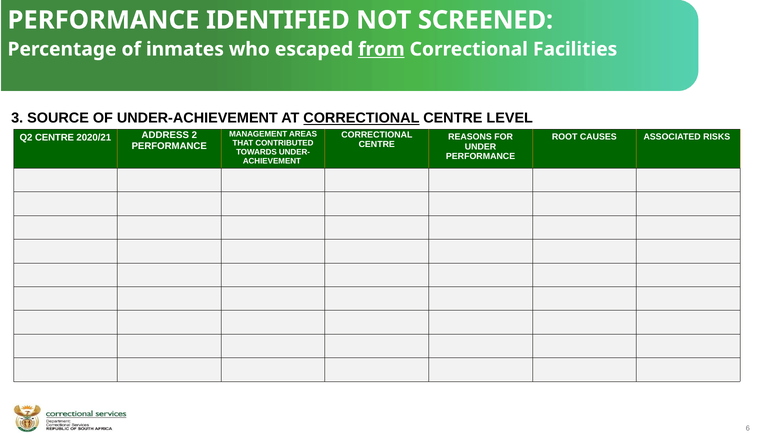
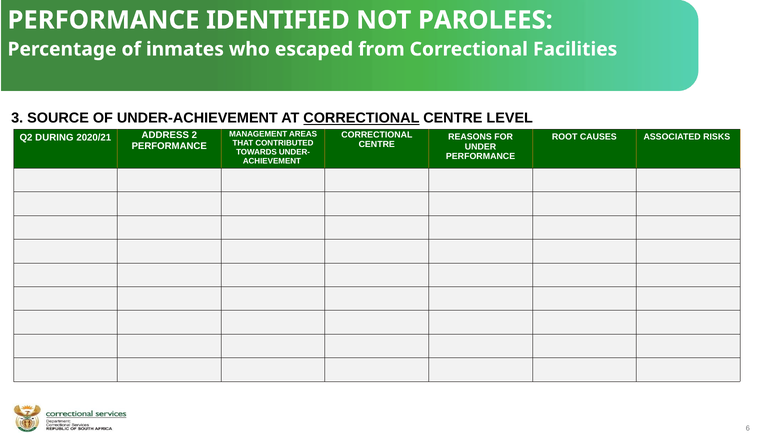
SCREENED: SCREENED -> PAROLEES
from underline: present -> none
Q2 CENTRE: CENTRE -> DURING
